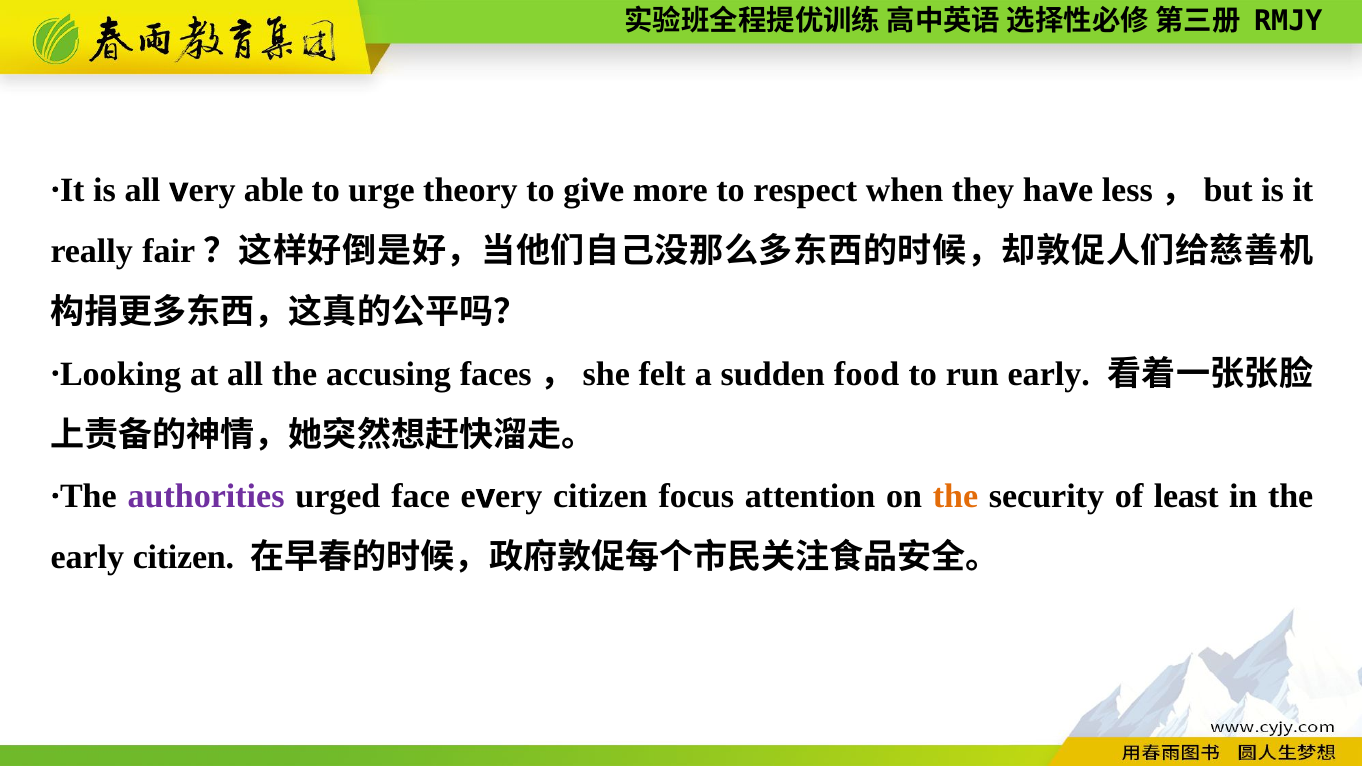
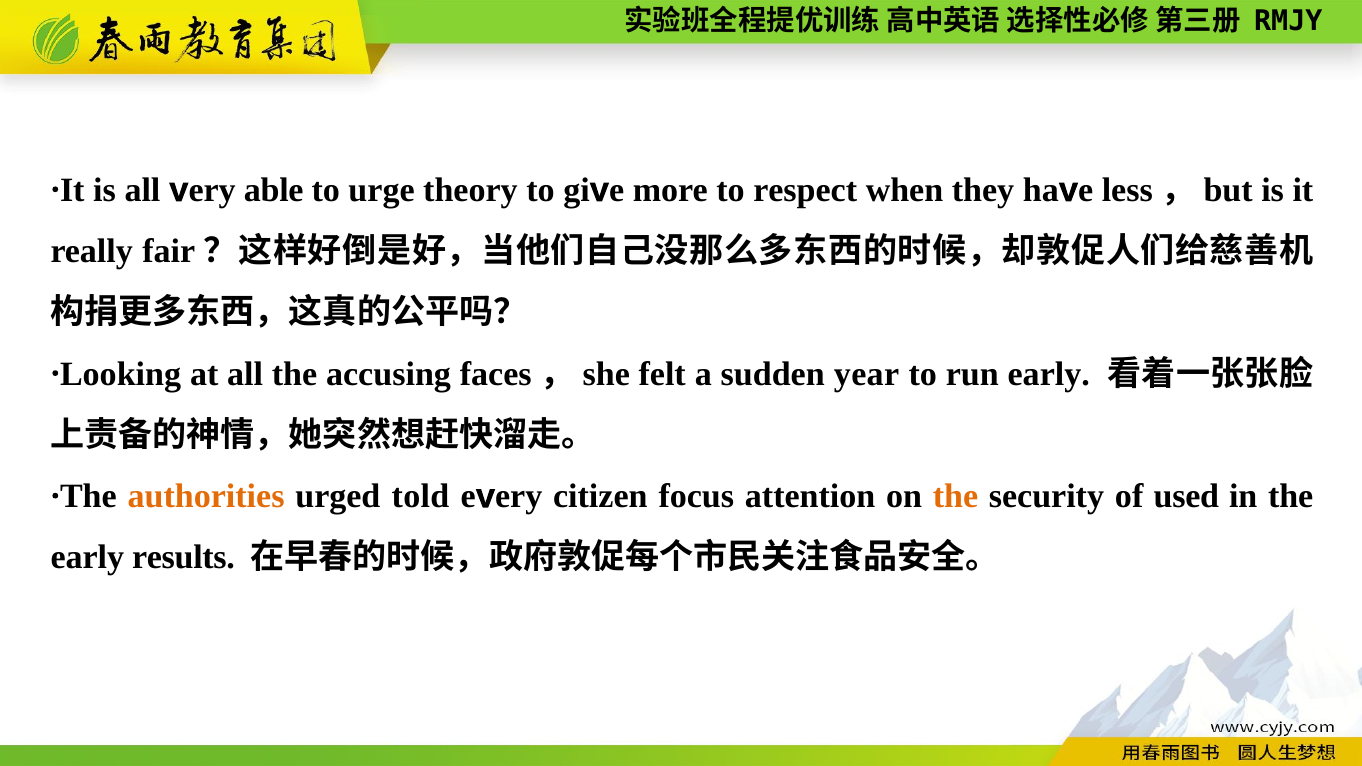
food: food -> year
authorities colour: purple -> orange
face: face -> told
least: least -> used
early citizen: citizen -> results
